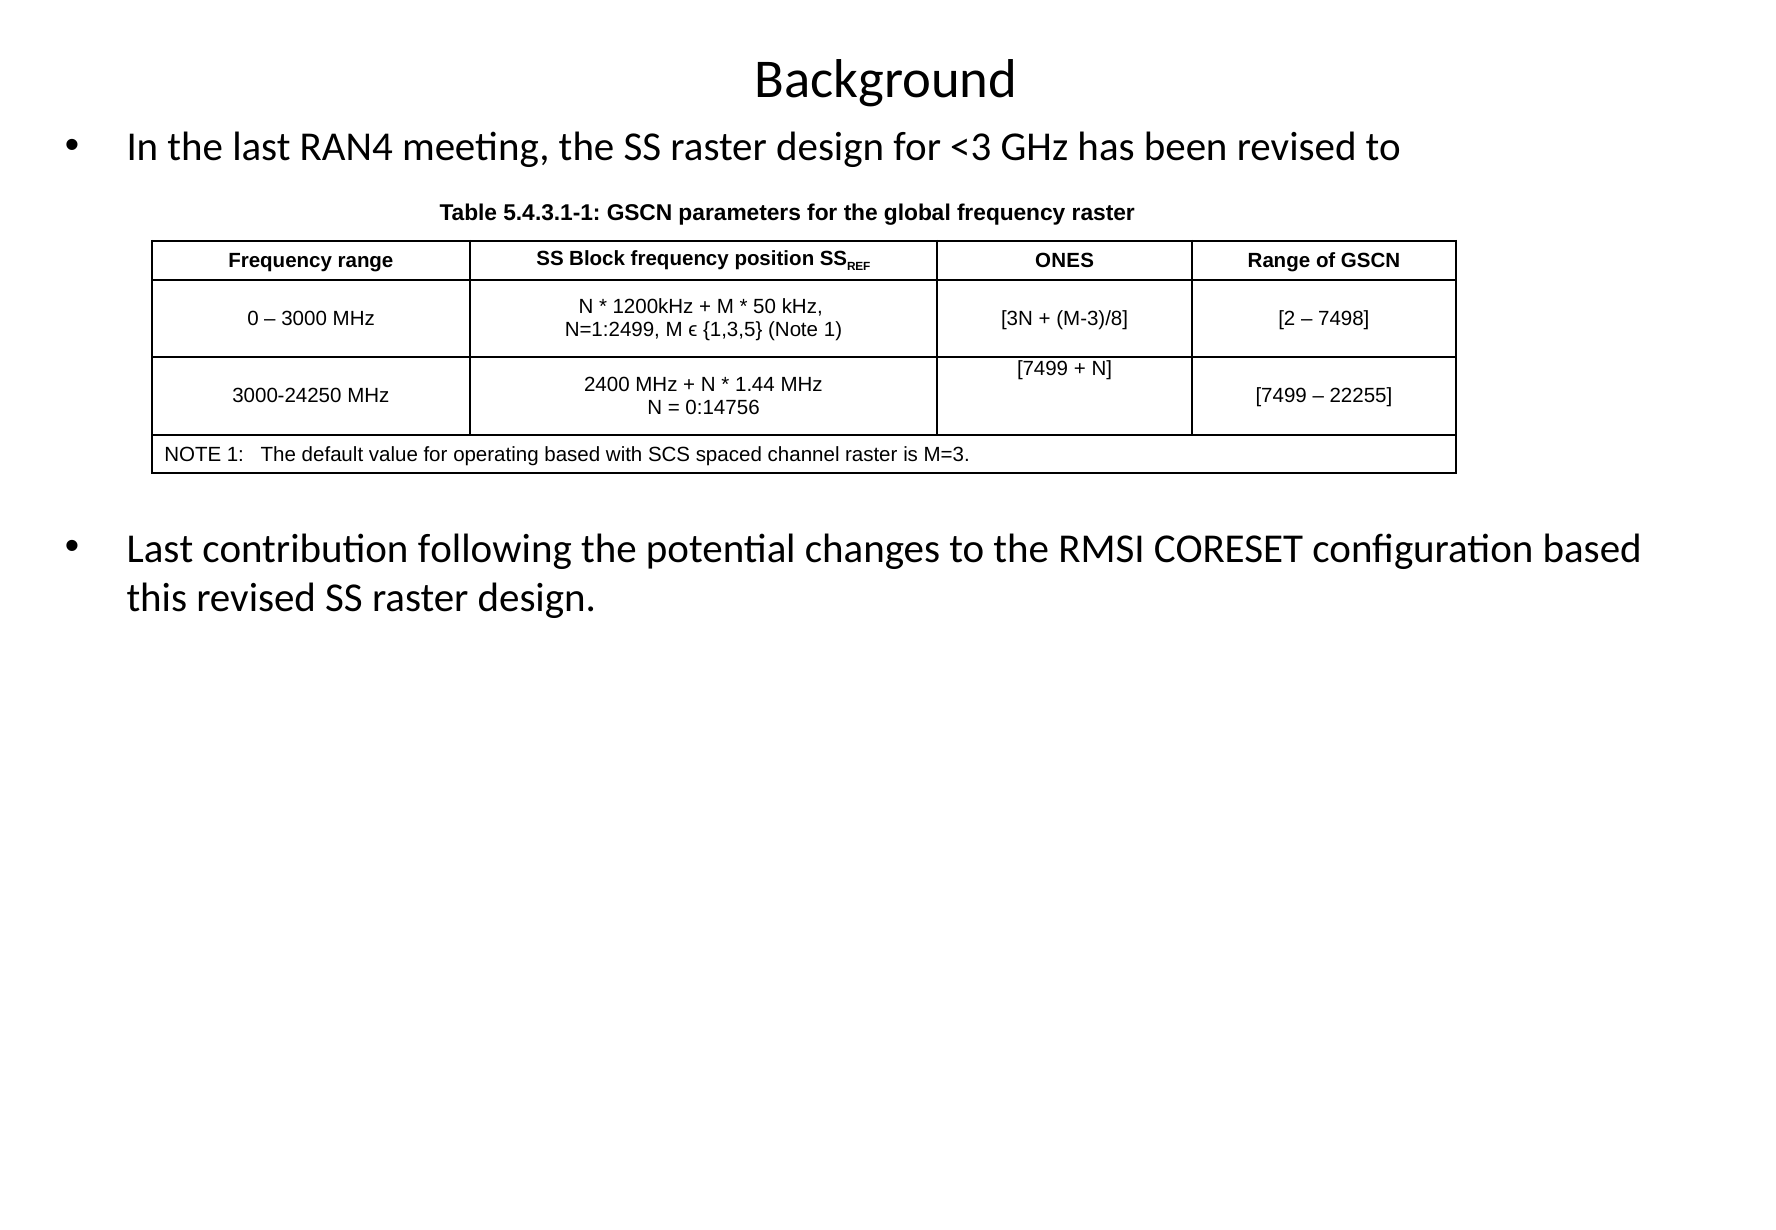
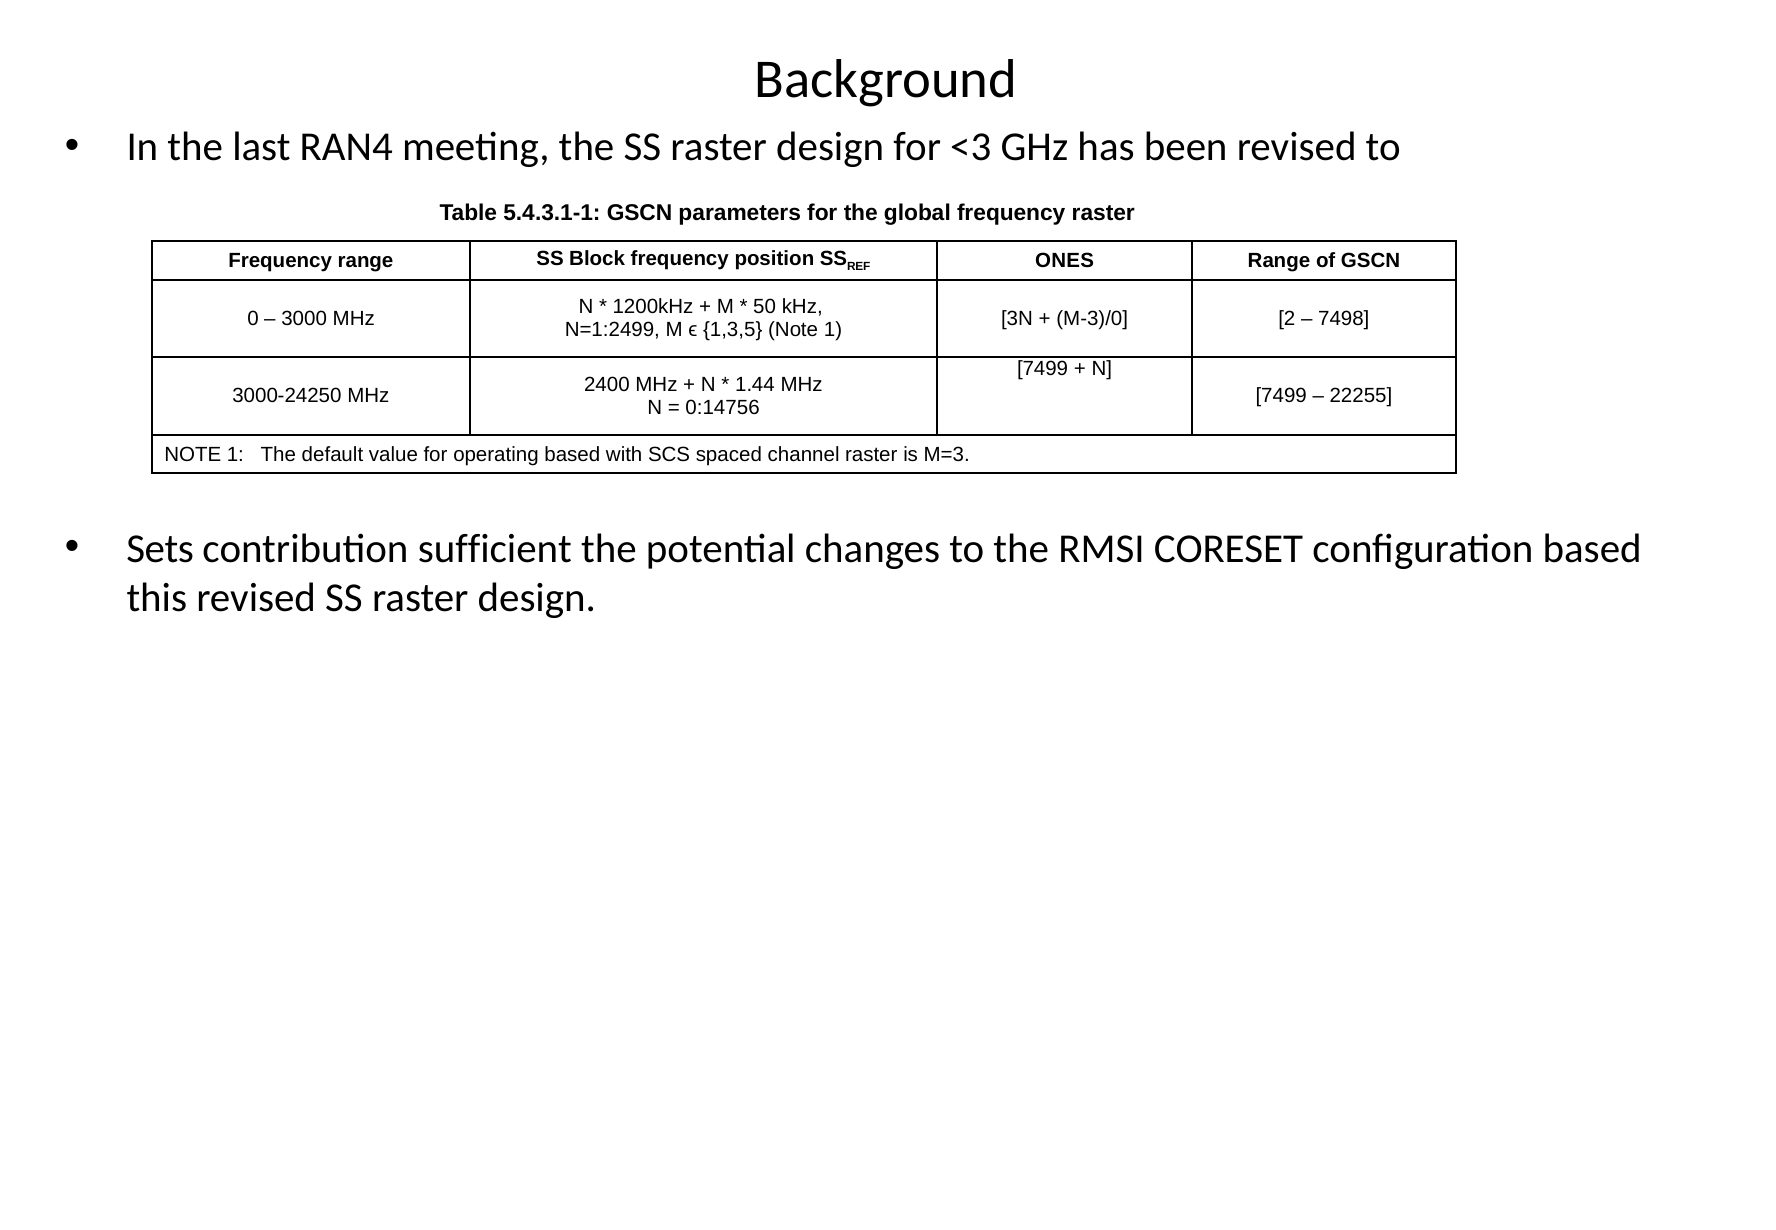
M-3)/8: M-3)/8 -> M-3)/0
Last at (160, 548): Last -> Sets
following: following -> sufficient
